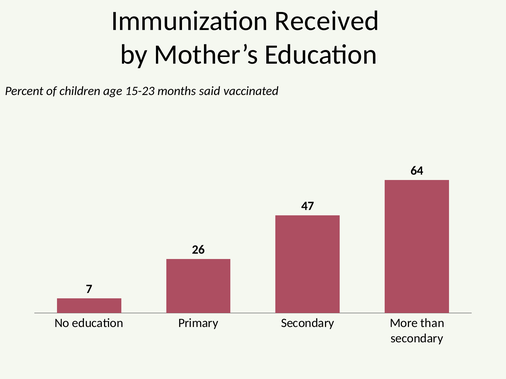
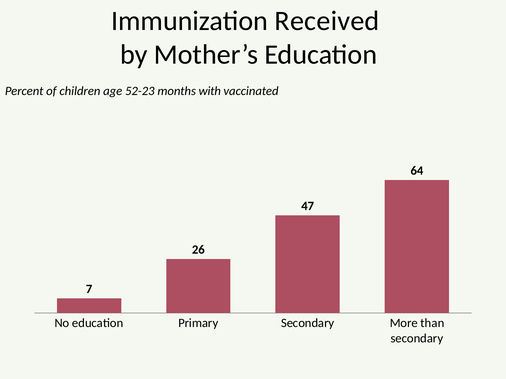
15-23: 15-23 -> 52-23
said: said -> with
